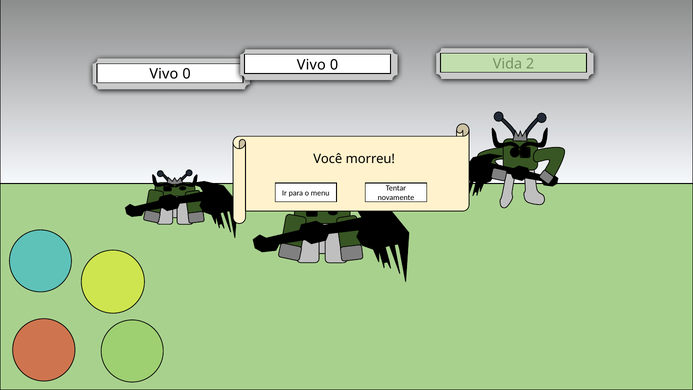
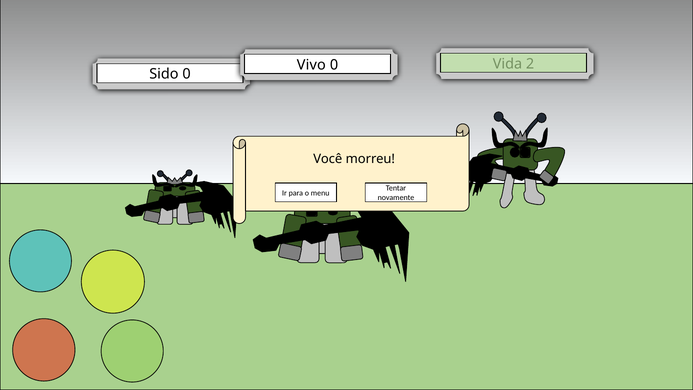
Vivo at (164, 74): Vivo -> Sido
